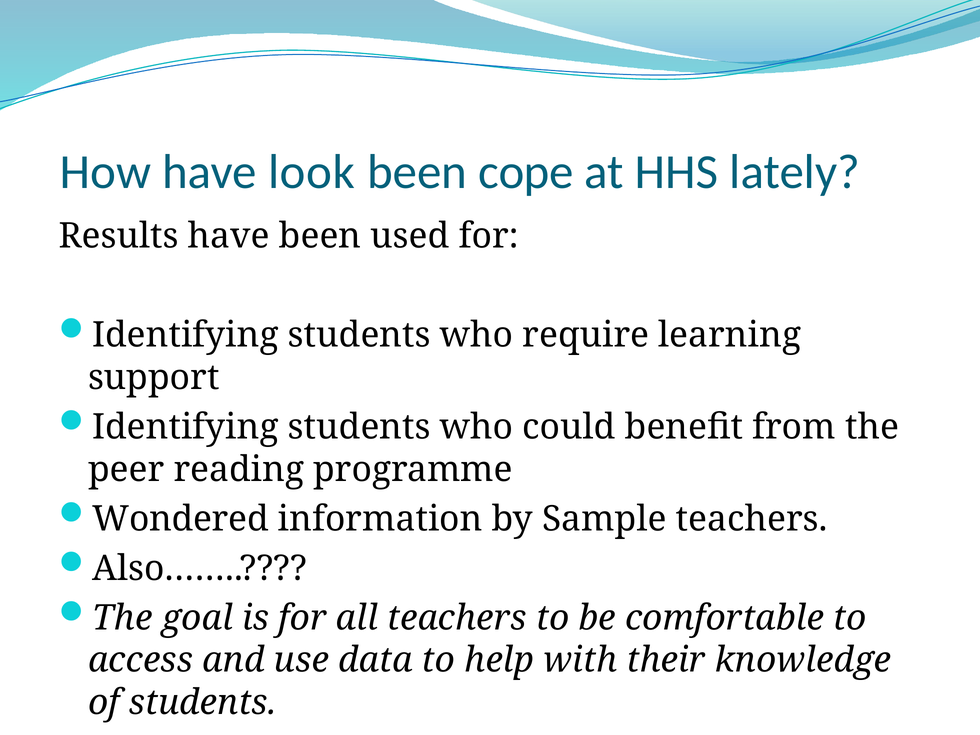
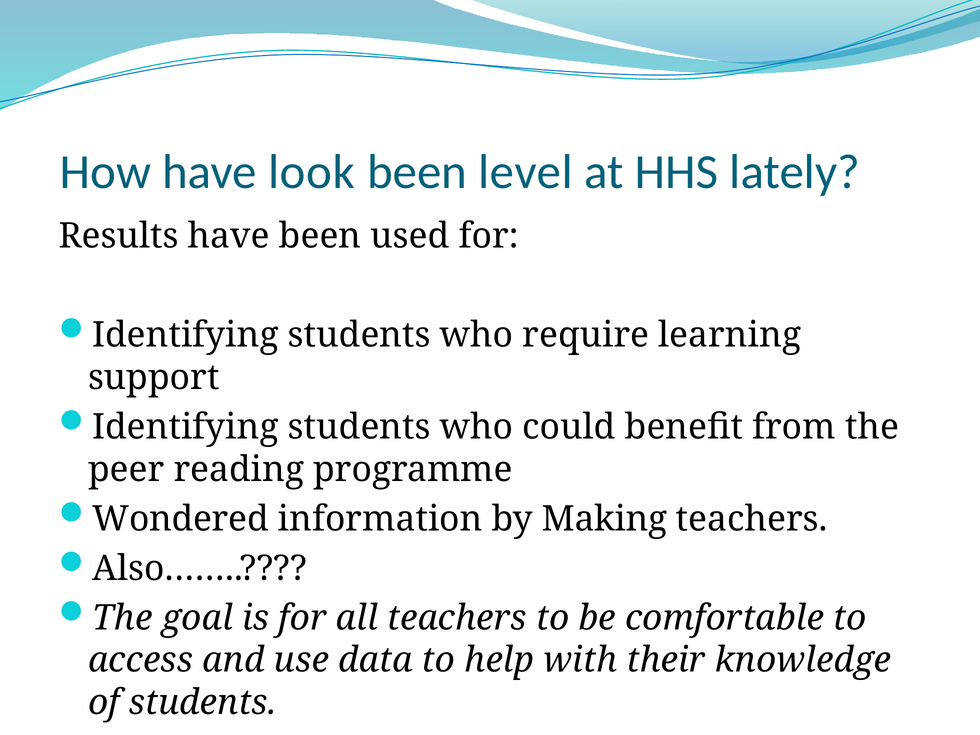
cope: cope -> level
Sample: Sample -> Making
